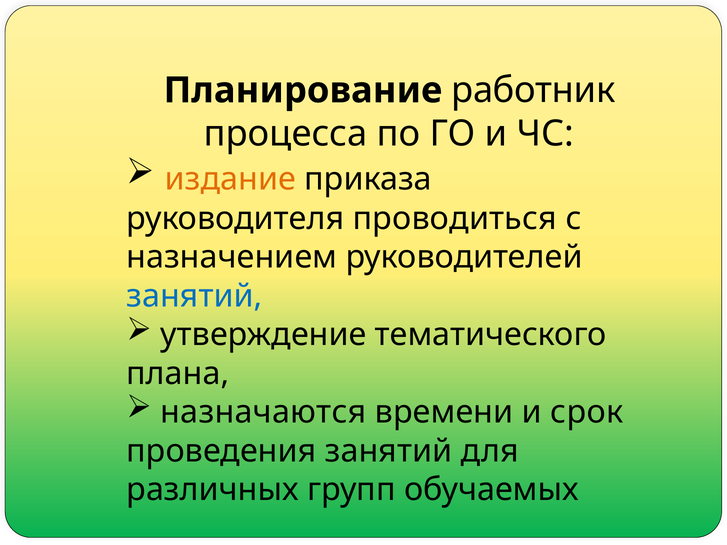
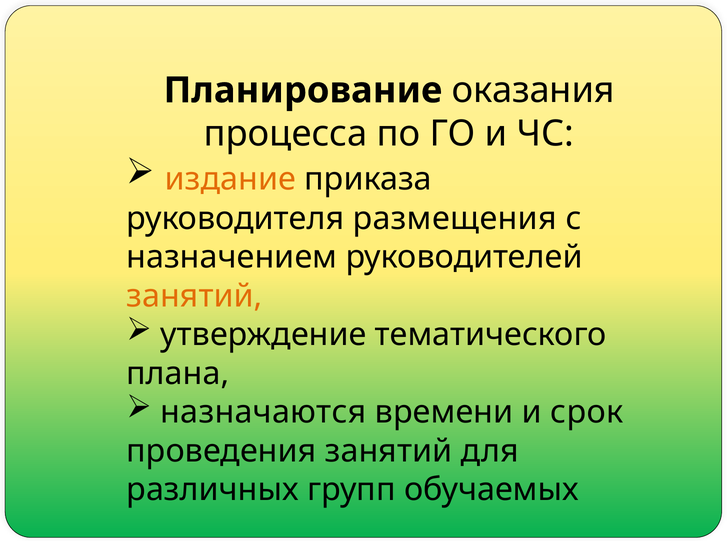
работник: работник -> оказания
проводиться: проводиться -> размещения
занятий at (194, 296) colour: blue -> orange
